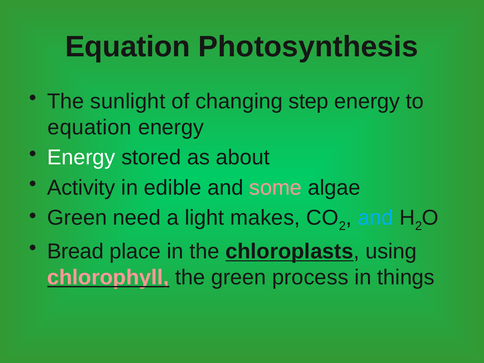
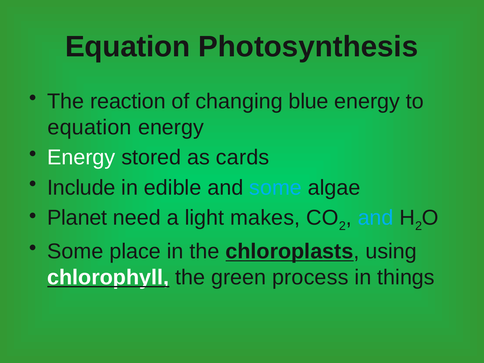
sunlight: sunlight -> reaction
step: step -> blue
about: about -> cards
Activity: Activity -> Include
some at (276, 188) colour: pink -> light blue
Green at (77, 218): Green -> Planet
Bread at (75, 251): Bread -> Some
chlorophyll colour: pink -> white
